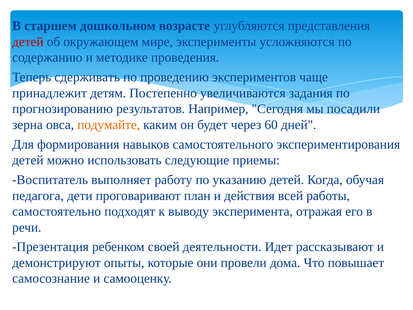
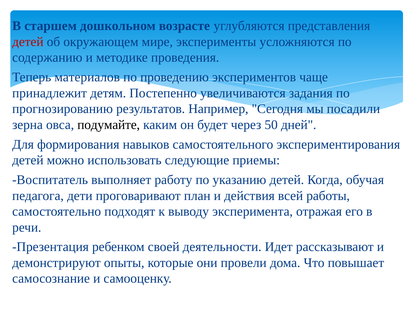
сдерживать: сдерживать -> материалов
подумайте colour: orange -> black
60: 60 -> 50
